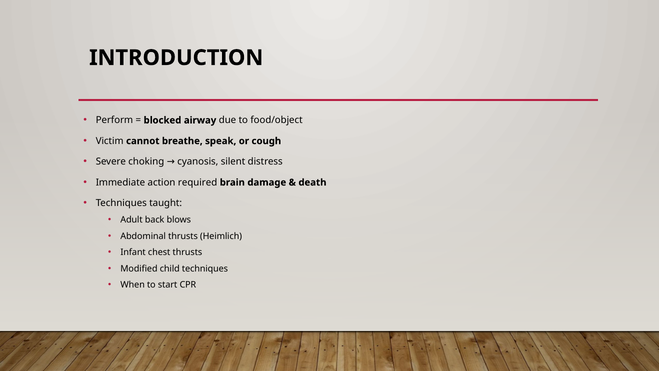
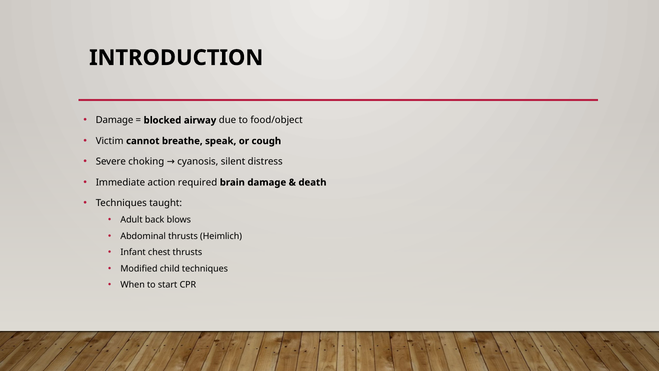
Perform at (114, 120): Perform -> Damage
